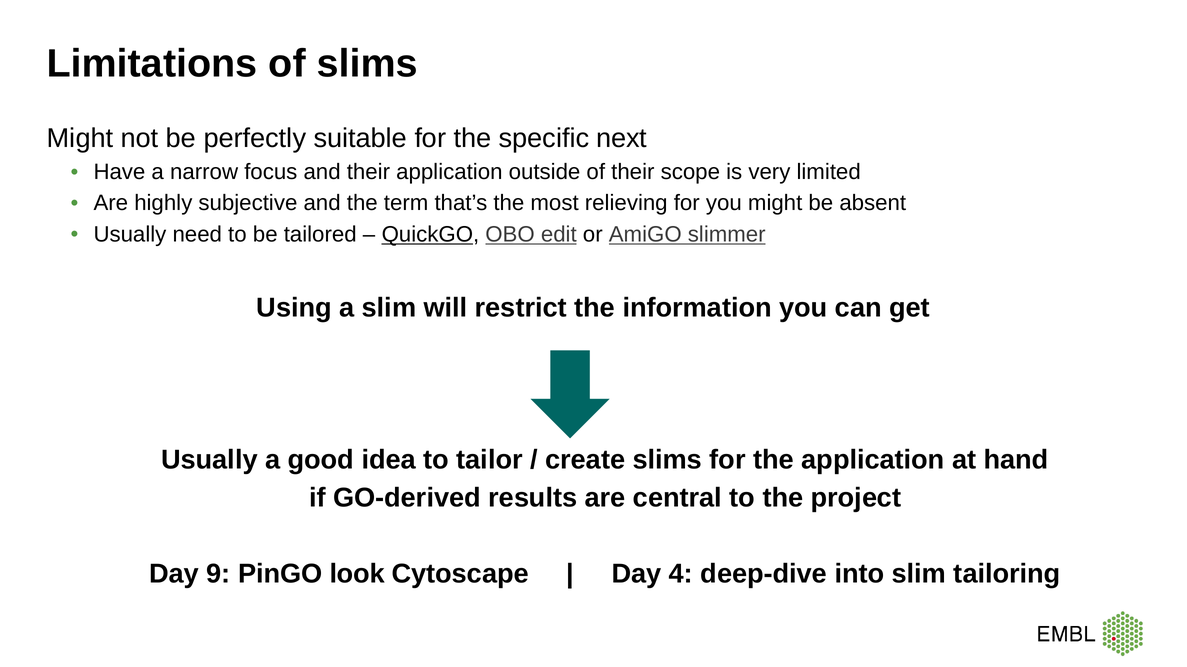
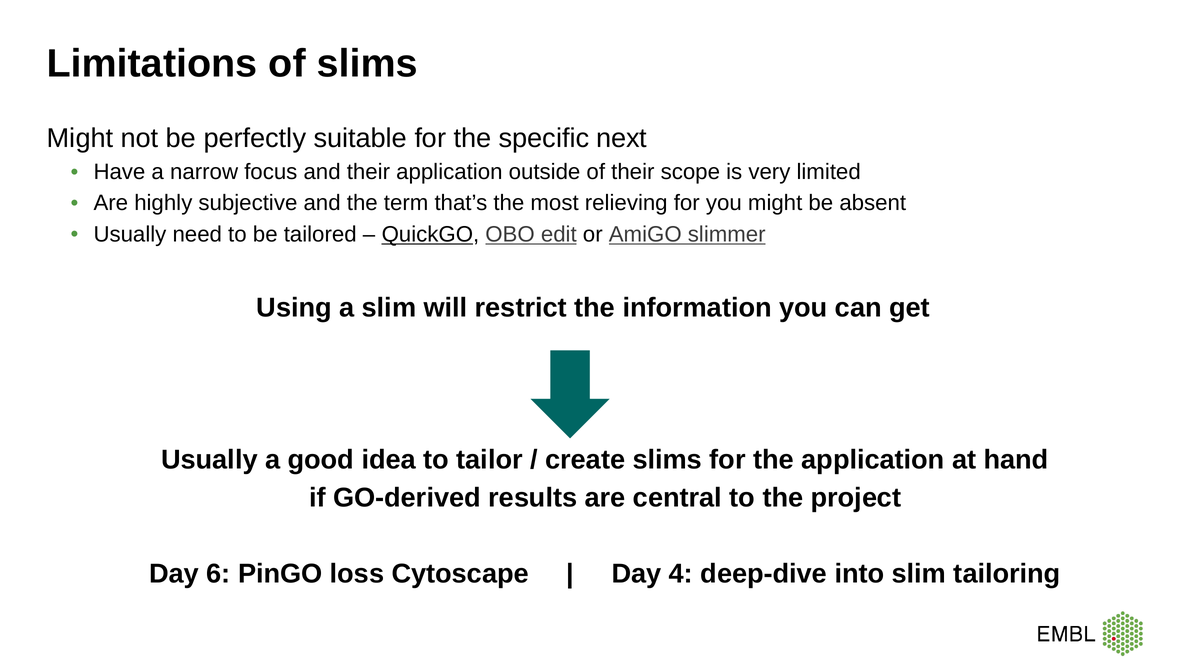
9: 9 -> 6
look: look -> loss
